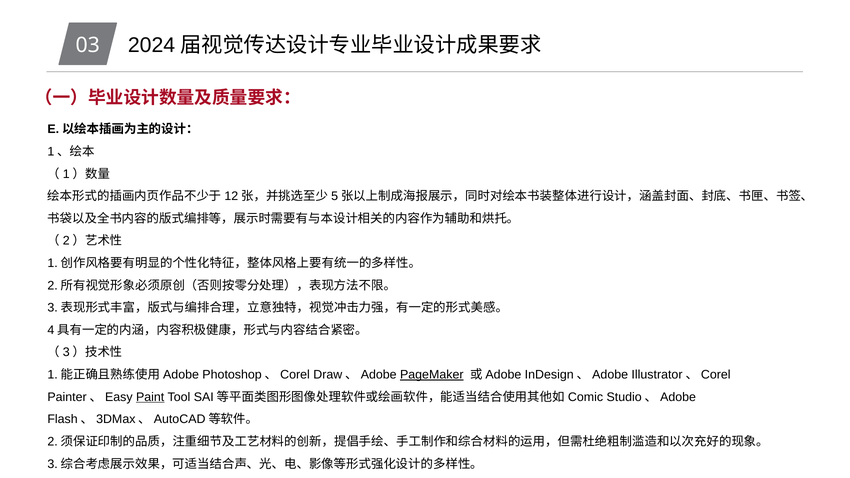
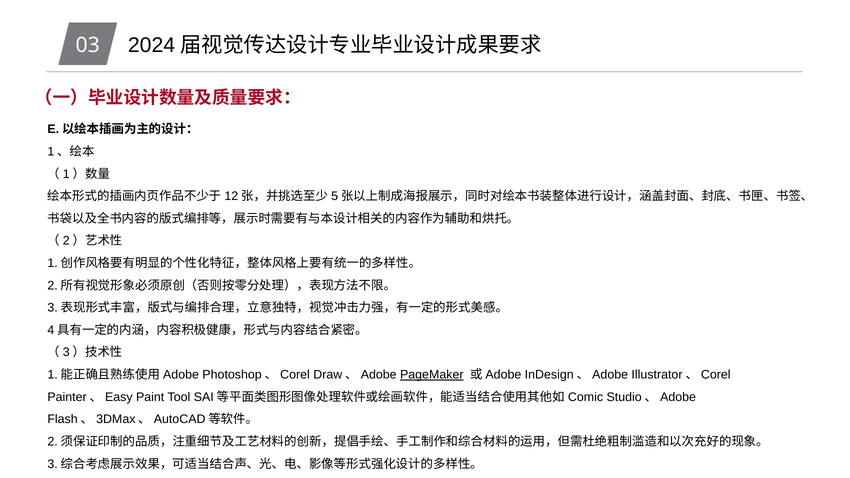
Paint underline: present -> none
